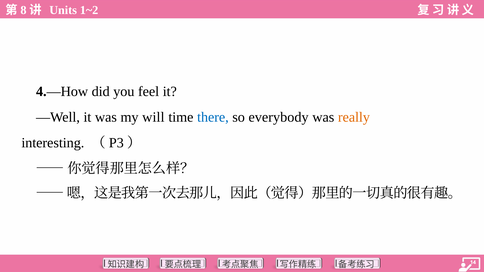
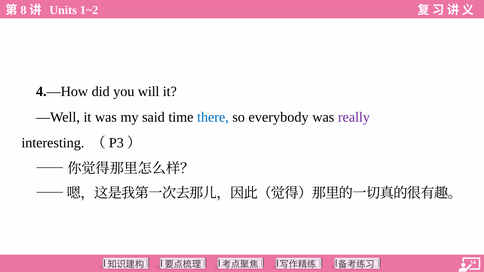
feel: feel -> will
will: will -> said
really colour: orange -> purple
